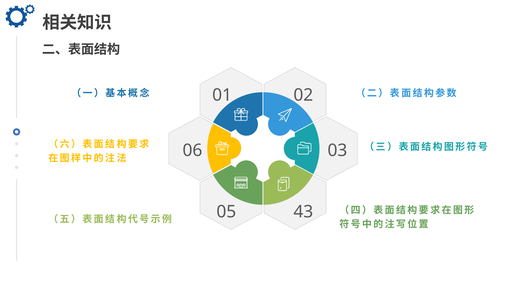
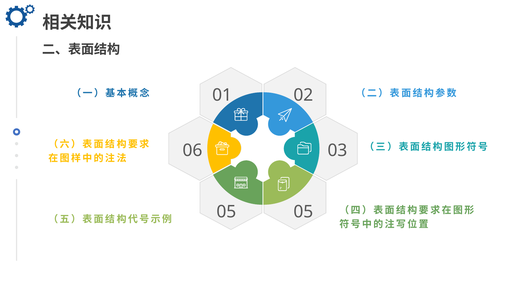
05 43: 43 -> 05
